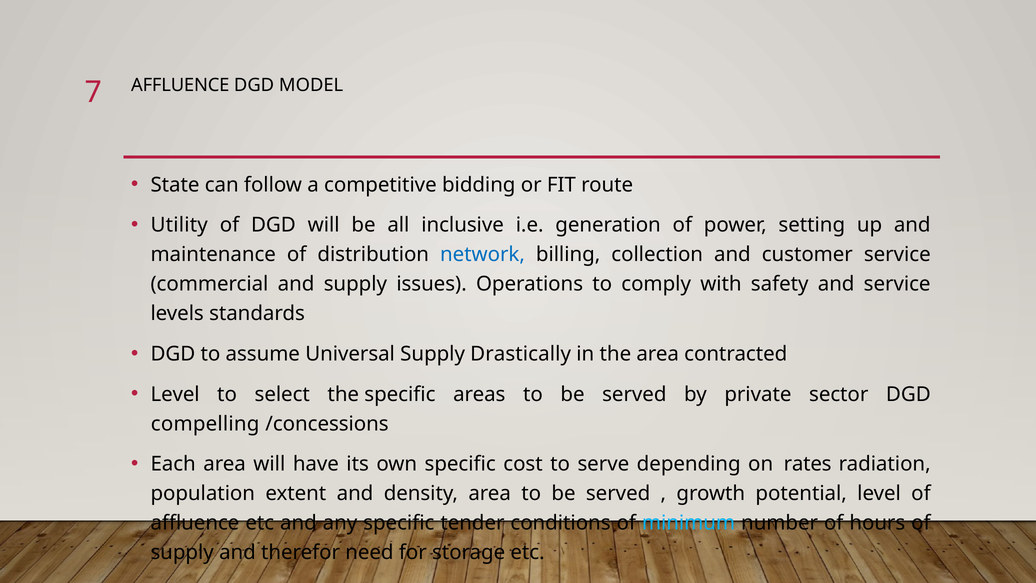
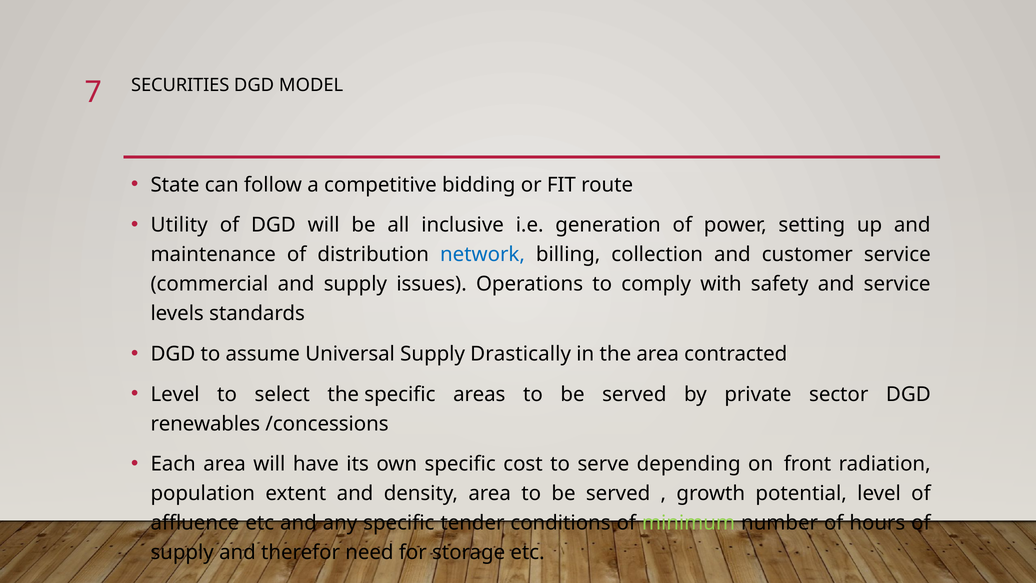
AFFLUENCE at (180, 85): AFFLUENCE -> SECURITIES
compelling: compelling -> renewables
rates: rates -> front
minimum colour: light blue -> light green
